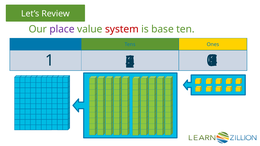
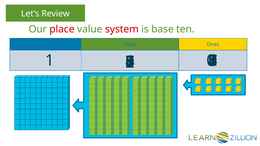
place colour: purple -> red
